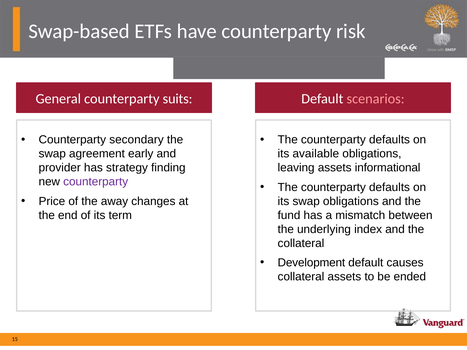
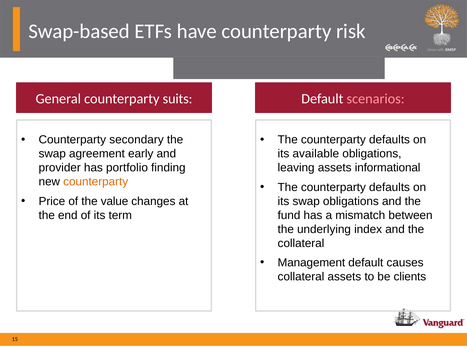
strategy: strategy -> portfolio
counterparty at (96, 182) colour: purple -> orange
away: away -> value
Development: Development -> Management
ended: ended -> clients
